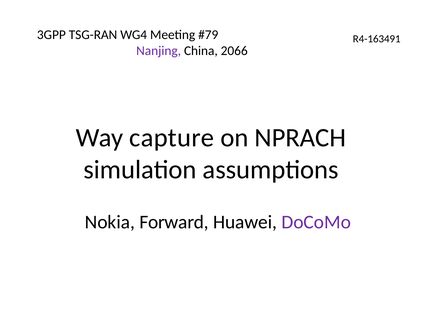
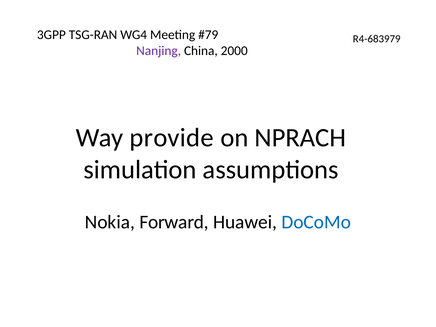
R4-163491: R4-163491 -> R4-683979
2066: 2066 -> 2000
capture: capture -> provide
DoCoMo colour: purple -> blue
